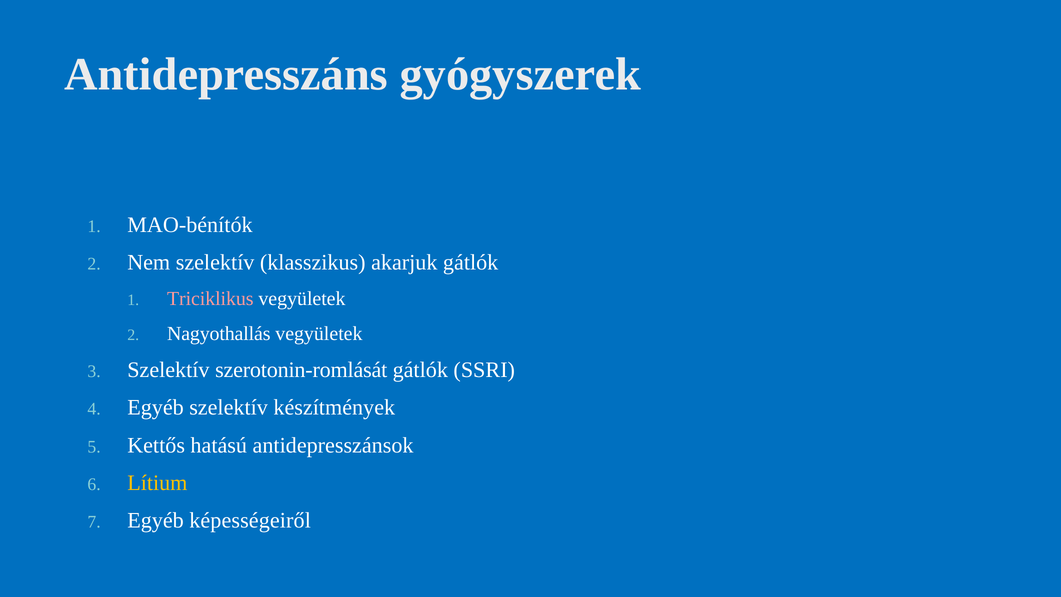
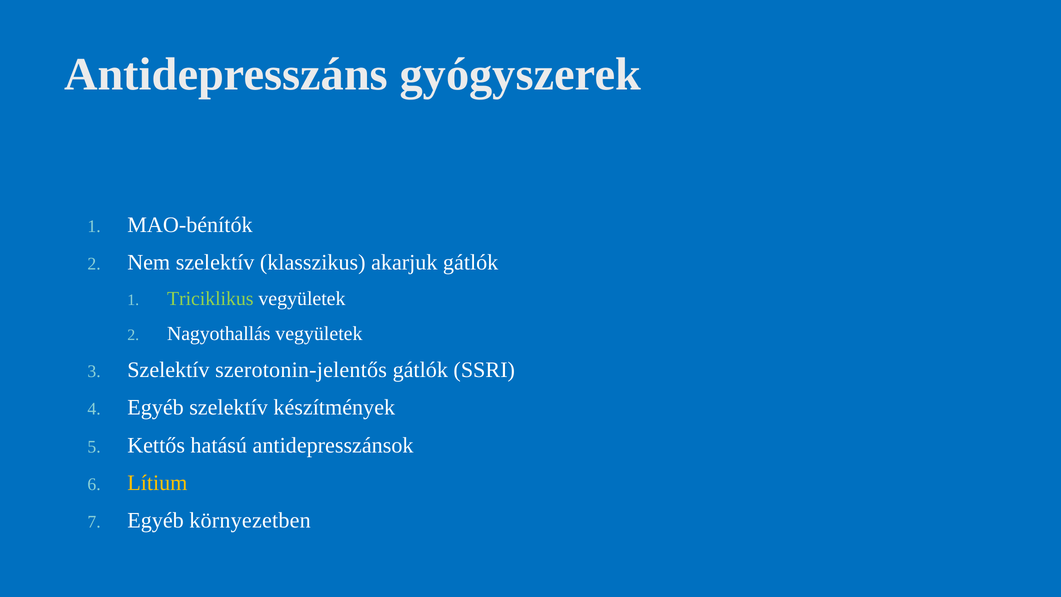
Triciklikus colour: pink -> light green
szerotonin-romlását: szerotonin-romlását -> szerotonin-jelentős
képességeiről: képességeiről -> környezetben
